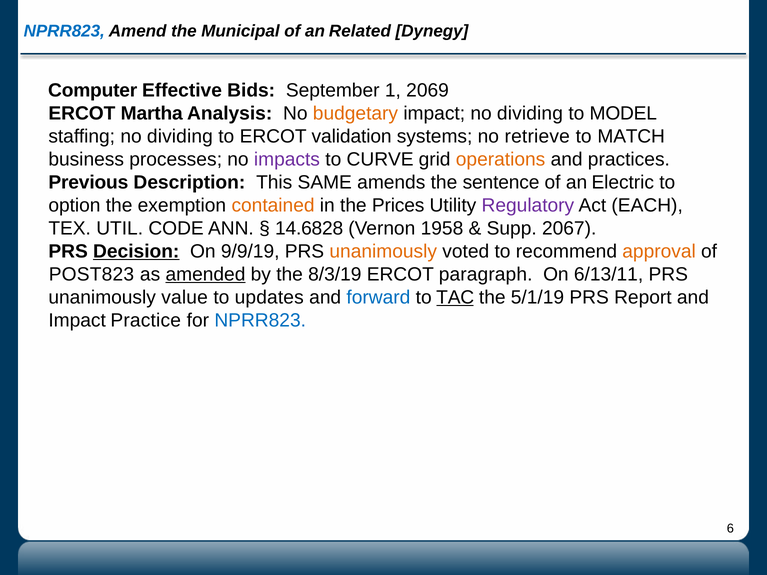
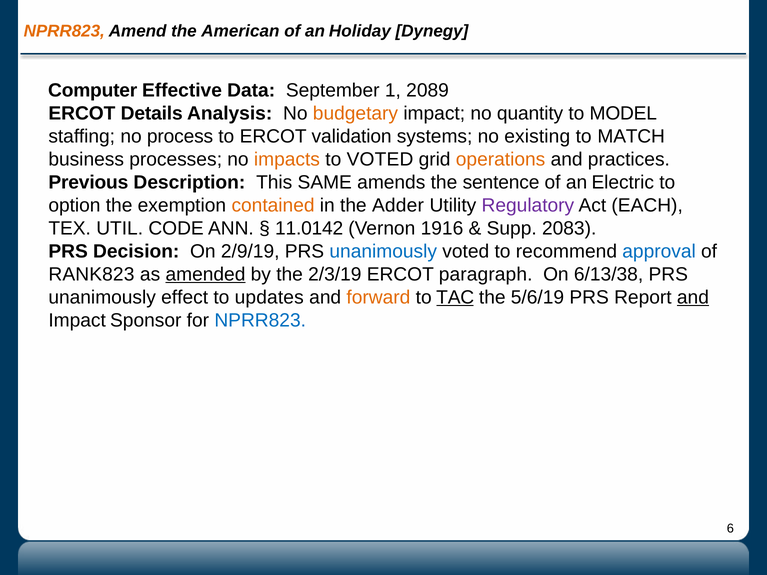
NPRR823 at (64, 31) colour: blue -> orange
Municipal: Municipal -> American
Related: Related -> Holiday
Bids: Bids -> Data
2069: 2069 -> 2089
Martha: Martha -> Details
impact no dividing: dividing -> quantity
staffing no dividing: dividing -> process
retrieve: retrieve -> existing
impacts colour: purple -> orange
to CURVE: CURVE -> VOTED
Prices: Prices -> Adder
14.6828: 14.6828 -> 11.0142
1958: 1958 -> 1916
2067: 2067 -> 2083
Decision underline: present -> none
9/9/19: 9/9/19 -> 2/9/19
unanimously at (383, 251) colour: orange -> blue
approval colour: orange -> blue
POST823: POST823 -> RANK823
8/3/19: 8/3/19 -> 2/3/19
6/13/11: 6/13/11 -> 6/13/38
value: value -> effect
forward colour: blue -> orange
5/1/19: 5/1/19 -> 5/6/19
and at (693, 297) underline: none -> present
Practice: Practice -> Sponsor
